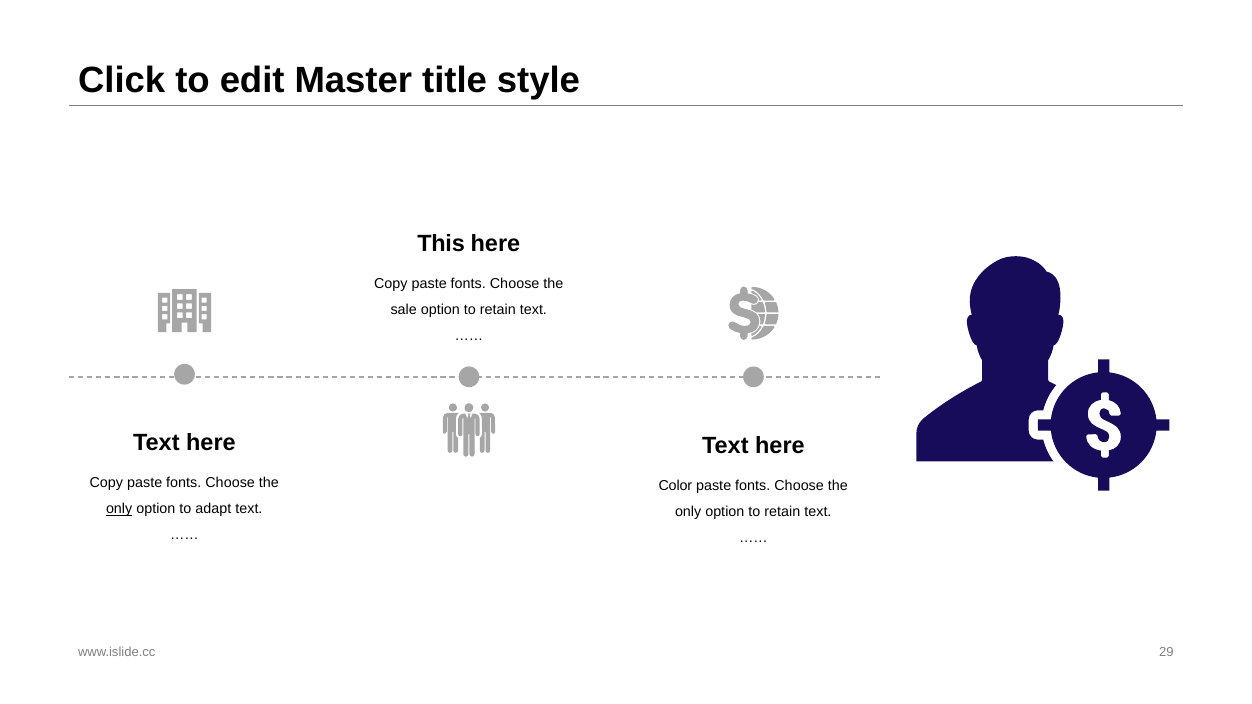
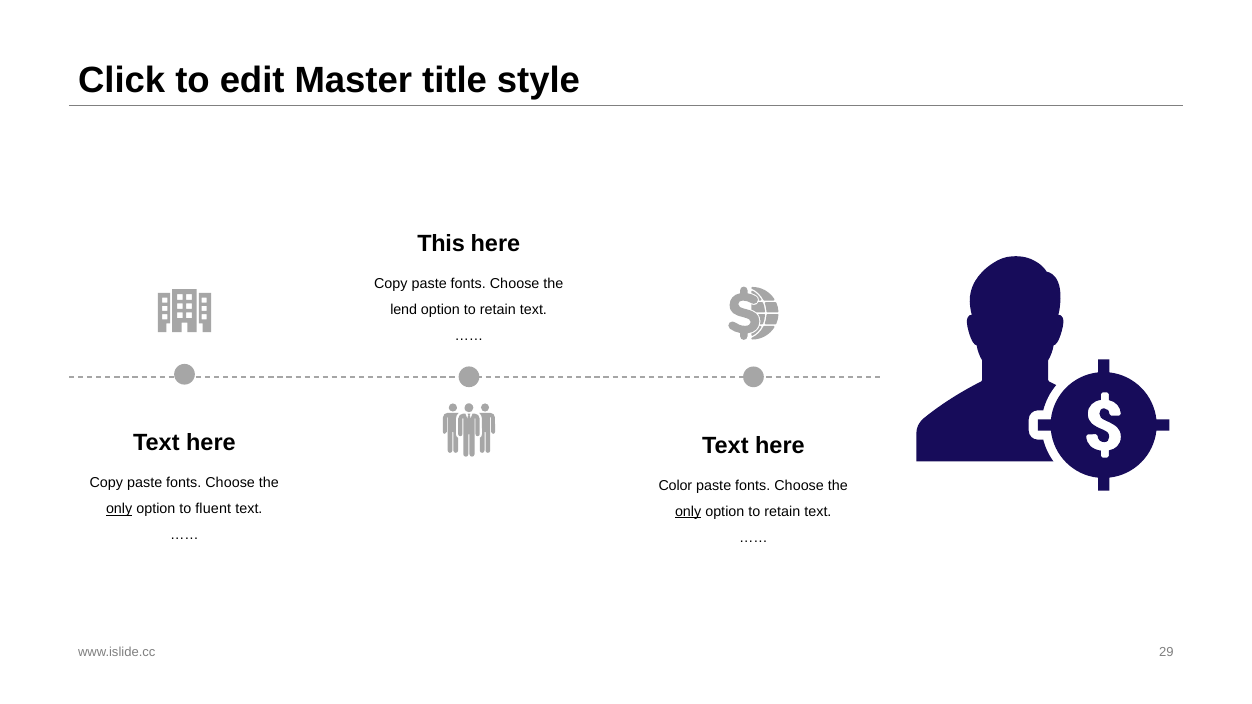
sale: sale -> lend
adapt: adapt -> fluent
only at (688, 512) underline: none -> present
